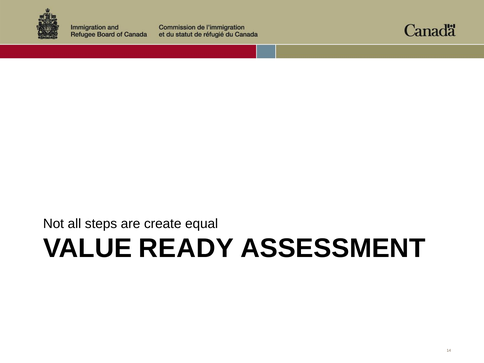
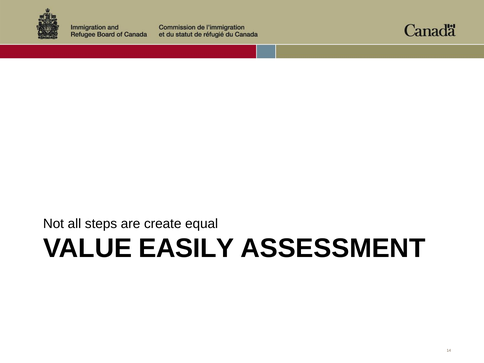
READY: READY -> EASILY
